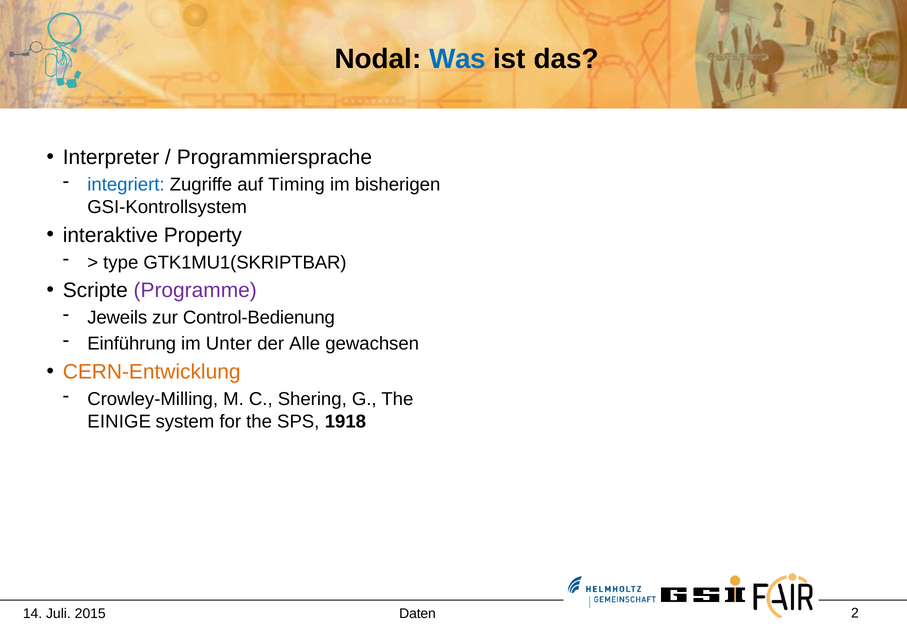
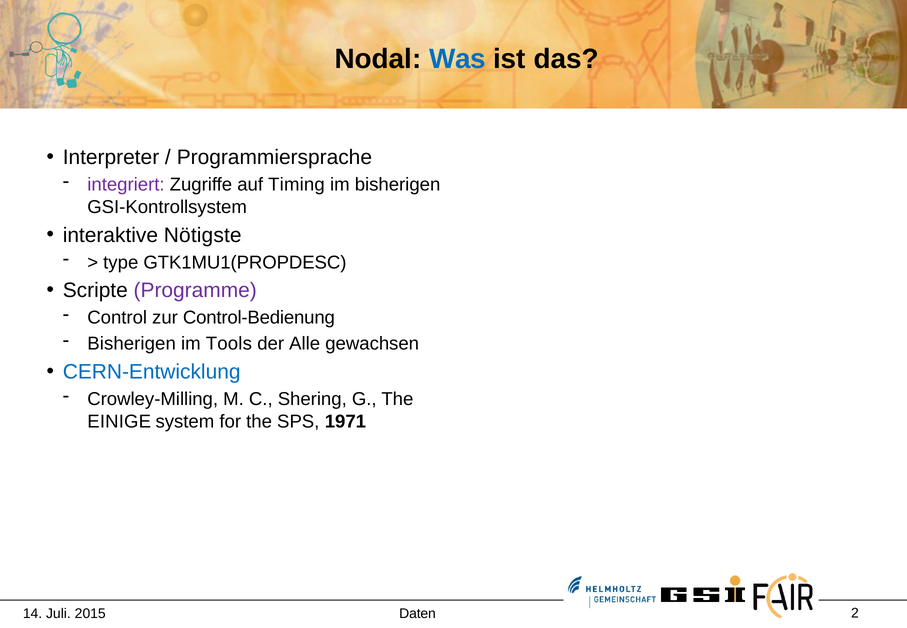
integriert colour: blue -> purple
Property: Property -> Nötigste
GTK1MU1(SKRIPTBAR: GTK1MU1(SKRIPTBAR -> GTK1MU1(PROPDESC
Jeweils: Jeweils -> Control
Einführung at (132, 344): Einführung -> Bisherigen
Unter: Unter -> Tools
CERN-Entwicklung colour: orange -> blue
1918: 1918 -> 1971
